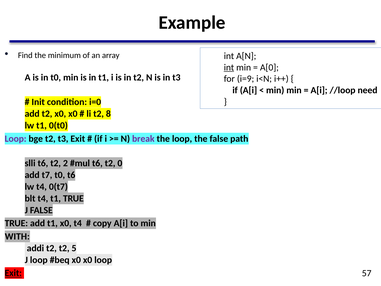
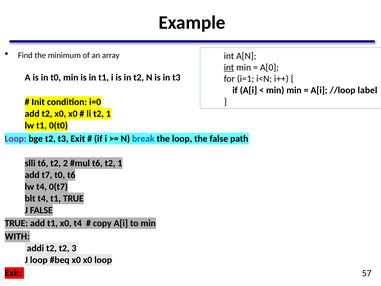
i=9: i=9 -> i=1
need: need -> label
li t2 8: 8 -> 1
break colour: purple -> blue
t6 t2 0: 0 -> 1
5: 5 -> 3
Exit at (13, 273) underline: present -> none
